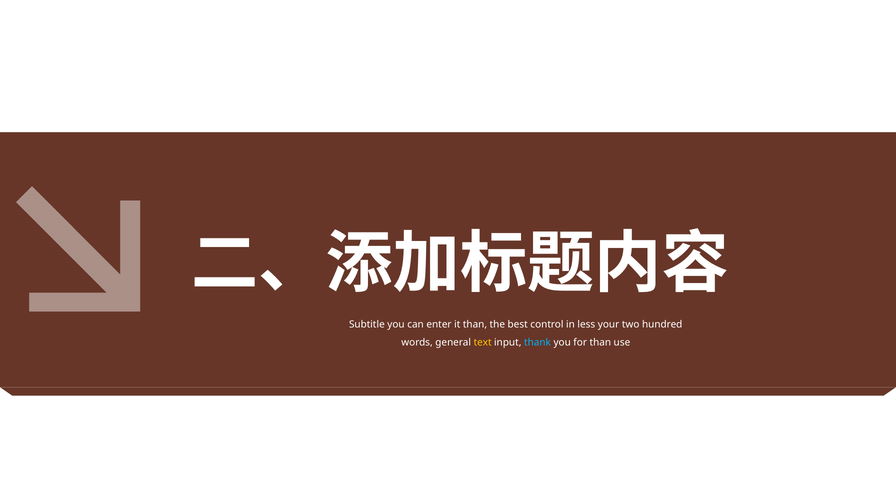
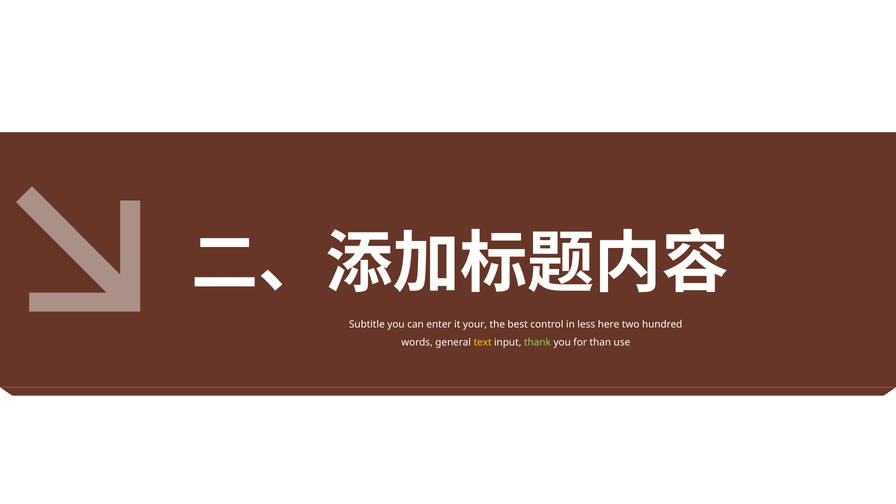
it than: than -> your
your: your -> here
thank colour: light blue -> light green
